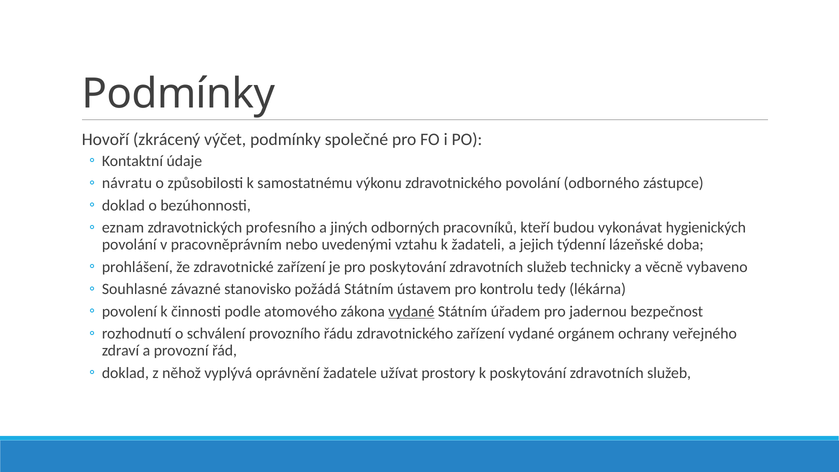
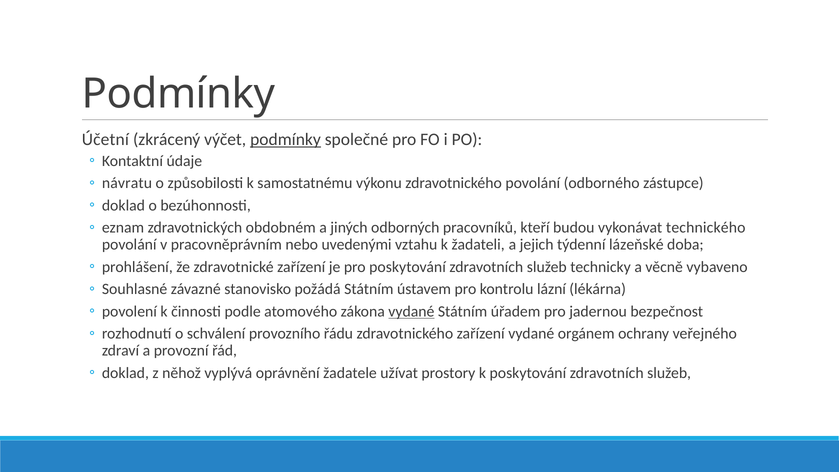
Hovoří: Hovoří -> Účetní
podmínky at (285, 139) underline: none -> present
profesního: profesního -> obdobném
hygienických: hygienických -> technického
tedy: tedy -> lázní
